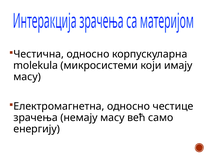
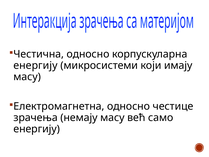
molekula at (36, 65): molekula -> енергију
